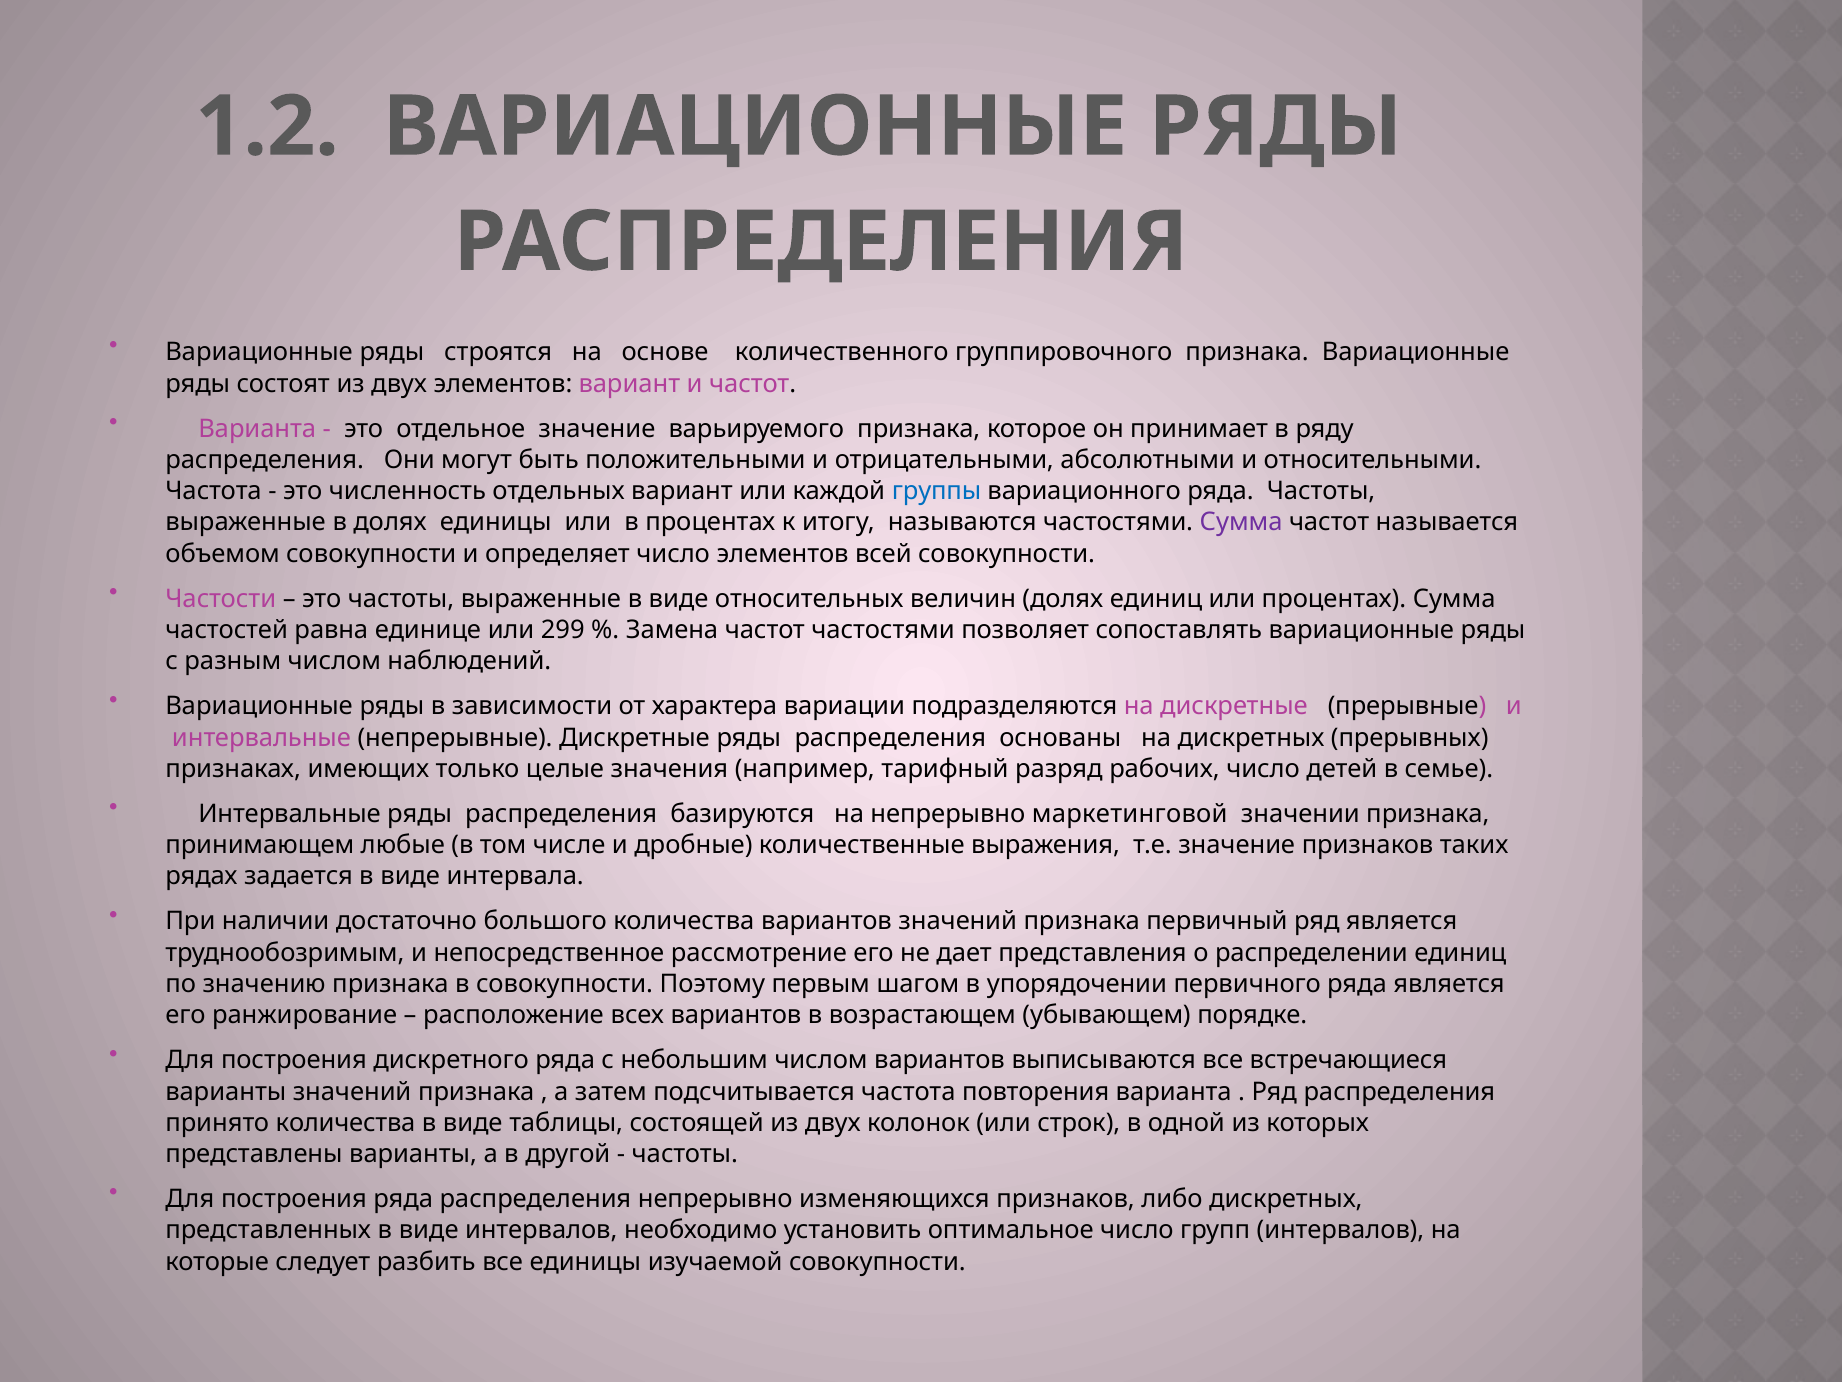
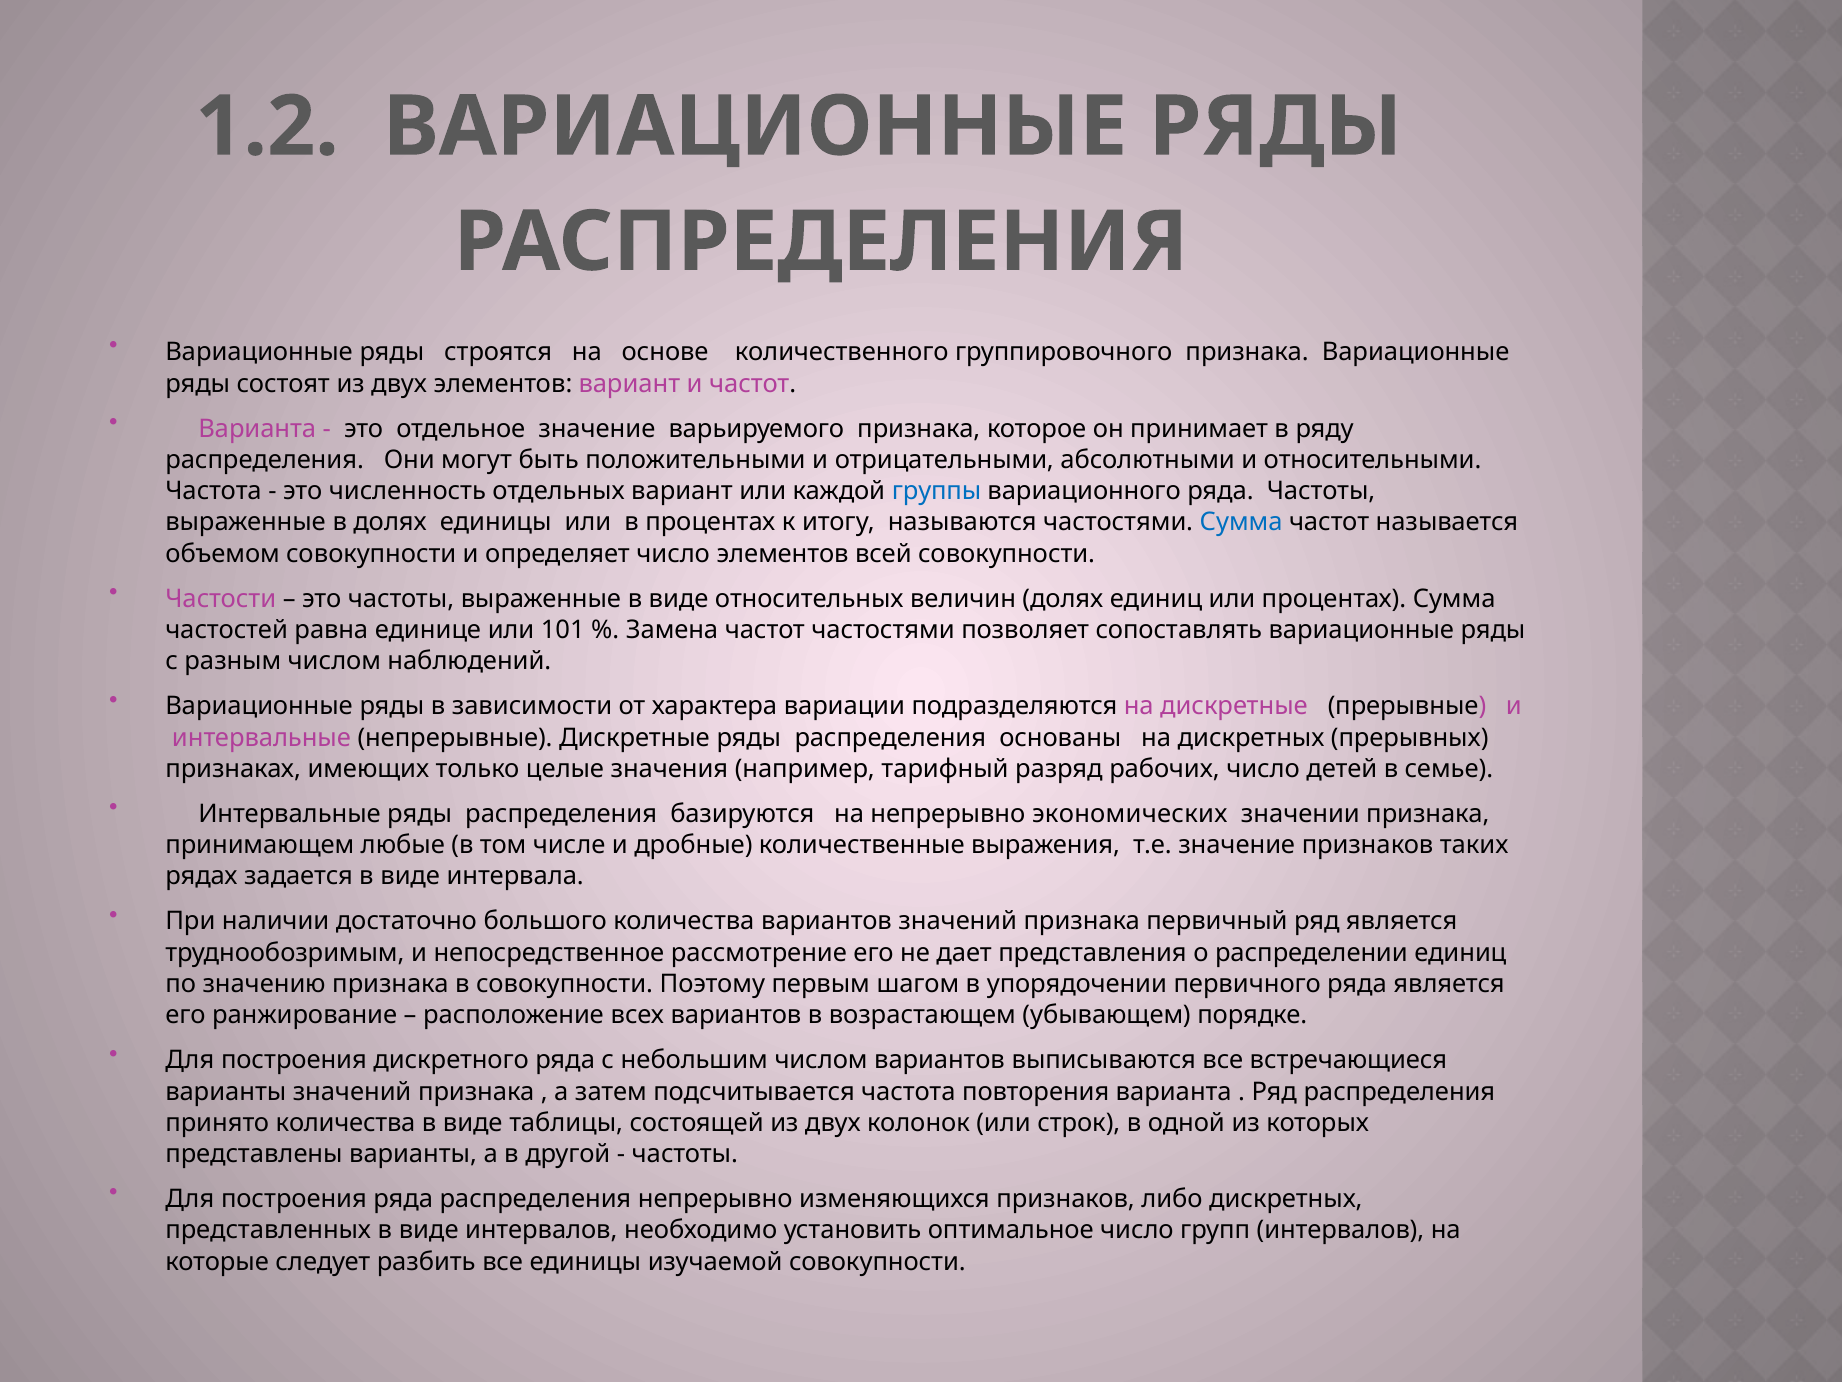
Сумма at (1241, 522) colour: purple -> blue
299: 299 -> 101
маркетинговой: маркетинговой -> экономических
